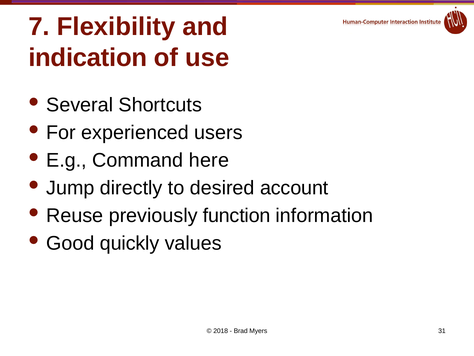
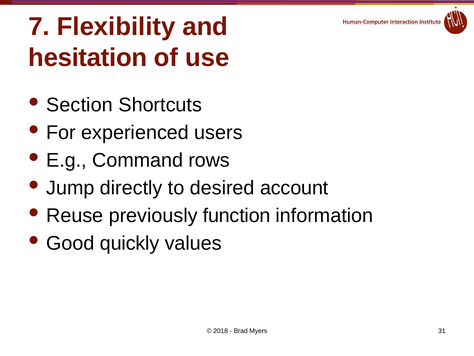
indication: indication -> hesitation
Several: Several -> Section
here: here -> rows
